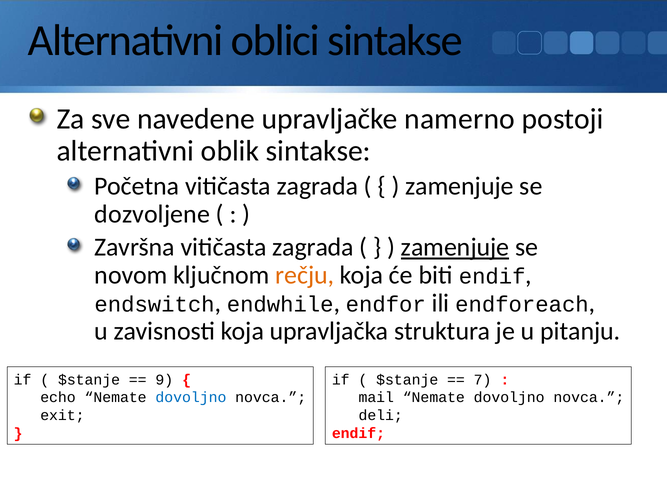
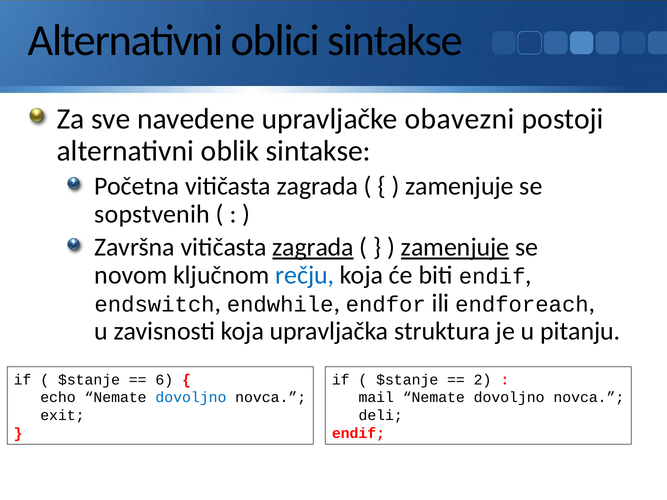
namerno: namerno -> obavezni
dozvoljene: dozvoljene -> sopstvenih
zagrada at (313, 247) underline: none -> present
rečju colour: orange -> blue
9: 9 -> 6
7: 7 -> 2
